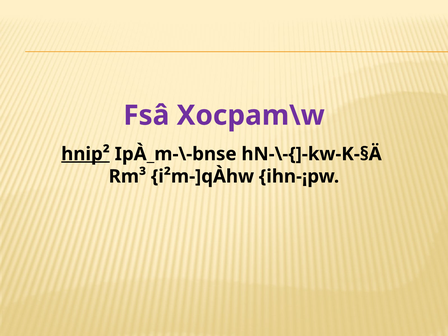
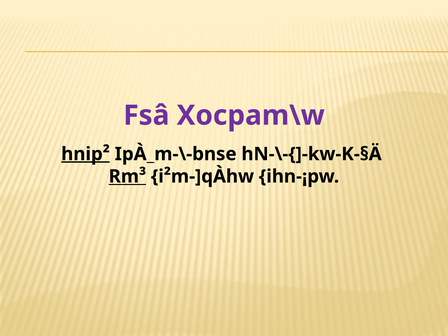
Rm³ underline: none -> present
